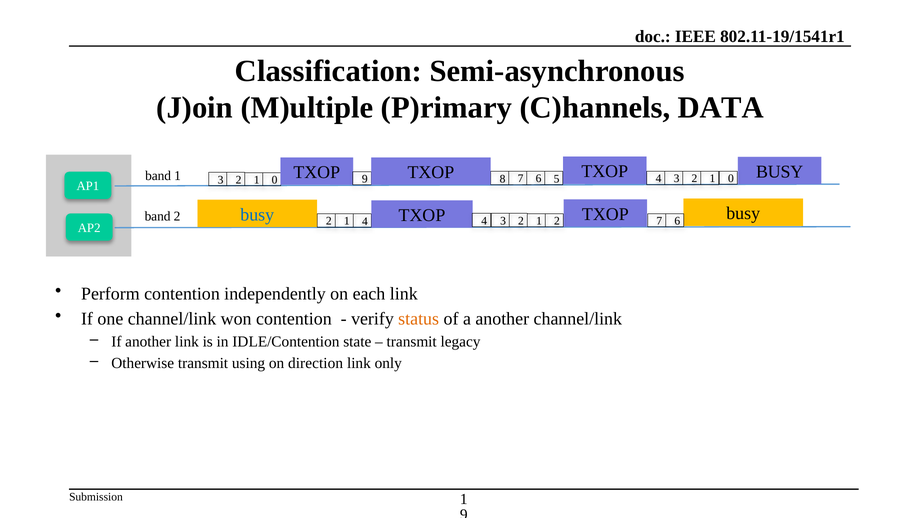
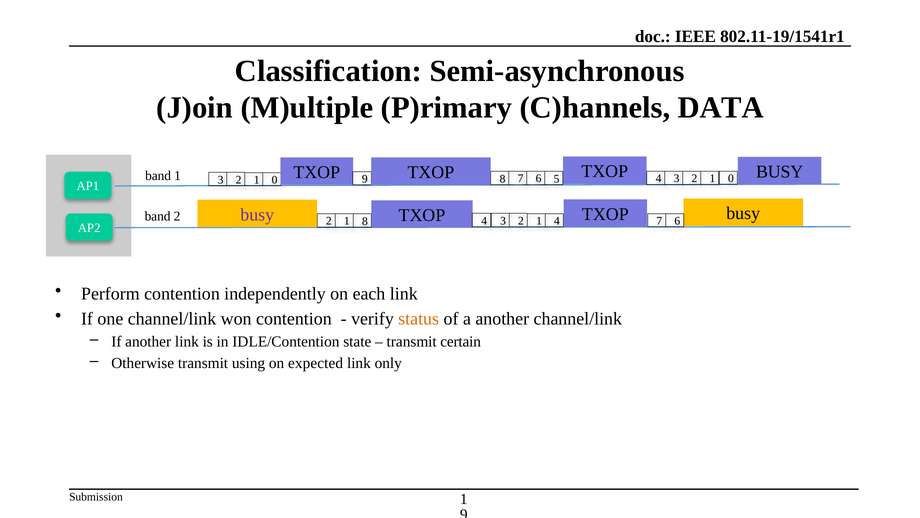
busy at (257, 214) colour: blue -> purple
2 at (557, 221): 2 -> 4
4 at (365, 221): 4 -> 8
legacy: legacy -> certain
direction: direction -> expected
